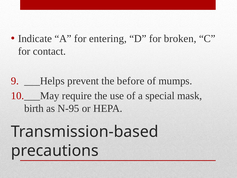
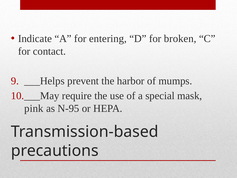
before: before -> harbor
birth: birth -> pink
